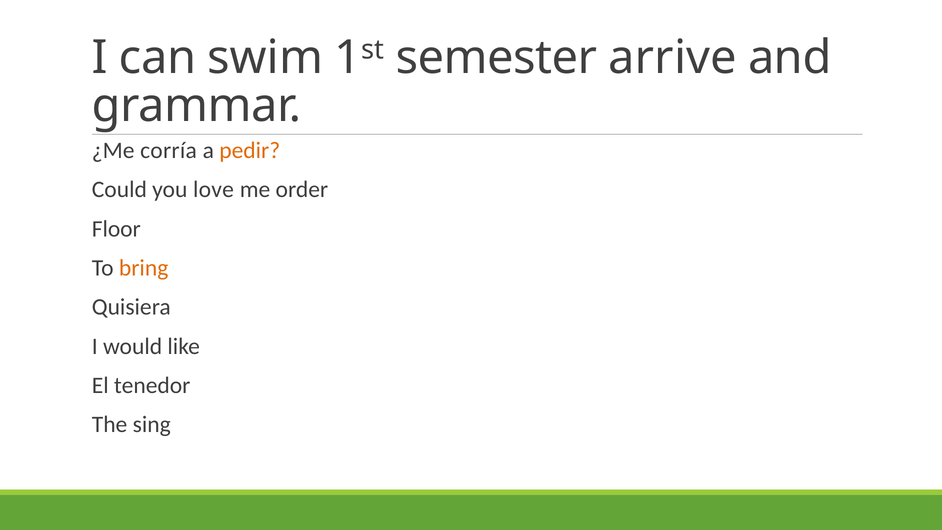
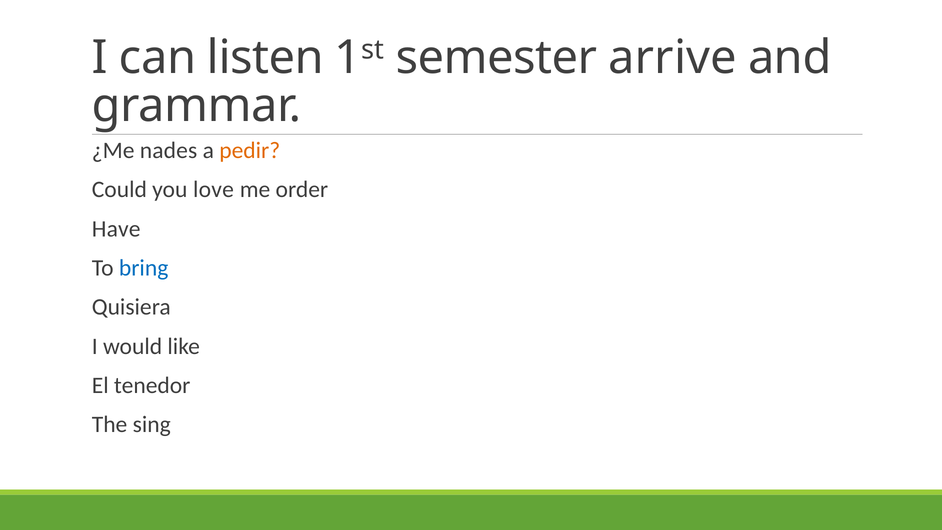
swim: swim -> listen
corría: corría -> nades
Floor: Floor -> Have
bring colour: orange -> blue
